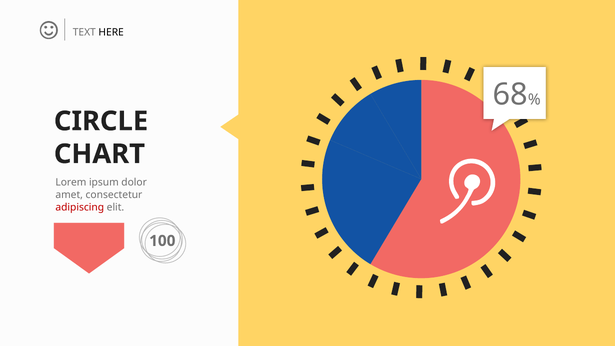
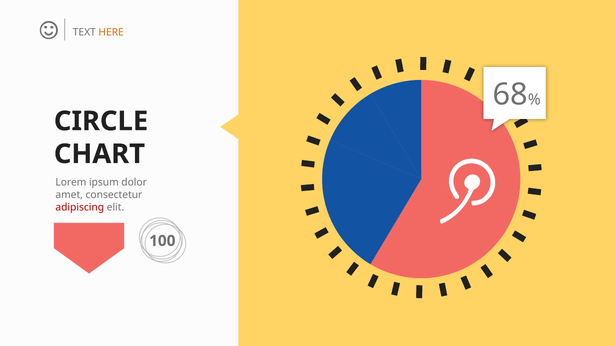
HERE colour: black -> orange
